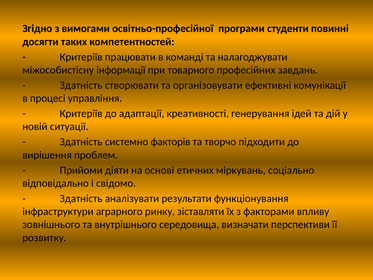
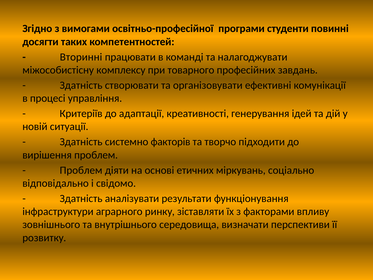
Критеріїв at (81, 57): Критеріїв -> Вторинні
інформації: інформації -> комплексу
Прийоми at (81, 170): Прийоми -> Проблем
